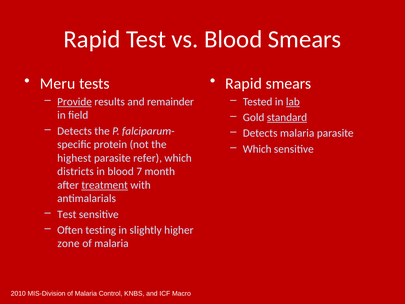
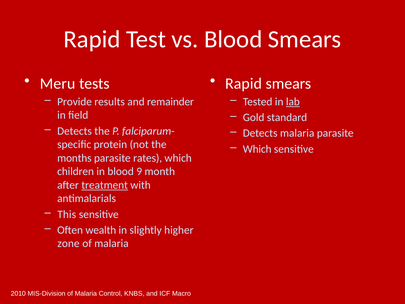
Provide underline: present -> none
standard underline: present -> none
highest: highest -> months
refer: refer -> rates
districts: districts -> children
7: 7 -> 9
Test at (67, 214): Test -> This
testing: testing -> wealth
